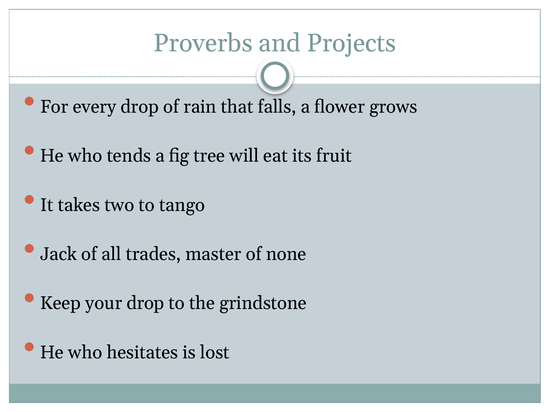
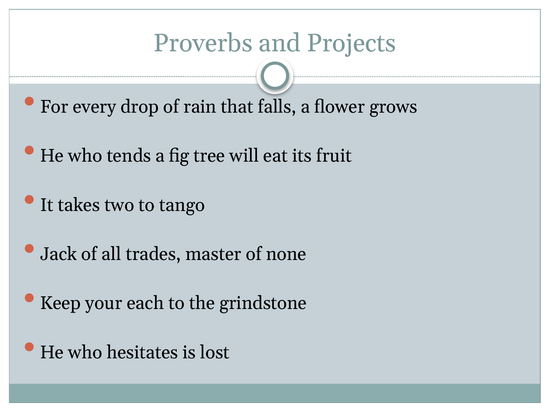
your drop: drop -> each
